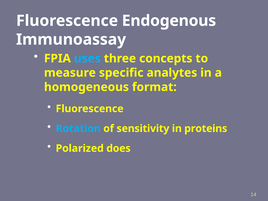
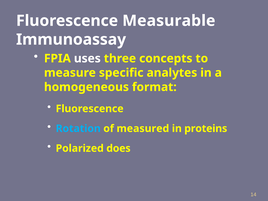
Endogenous: Endogenous -> Measurable
uses colour: light blue -> white
sensitivity: sensitivity -> measured
